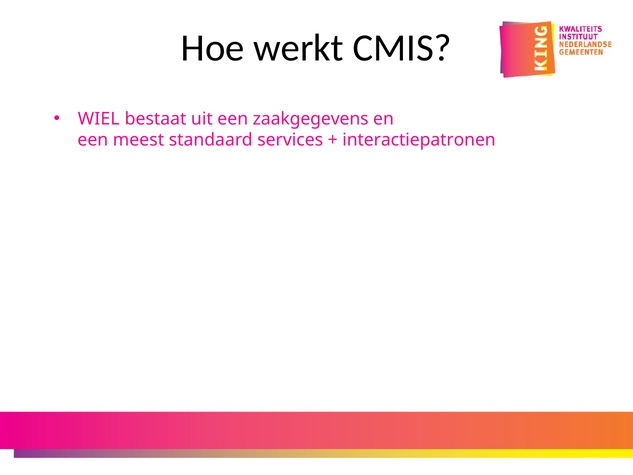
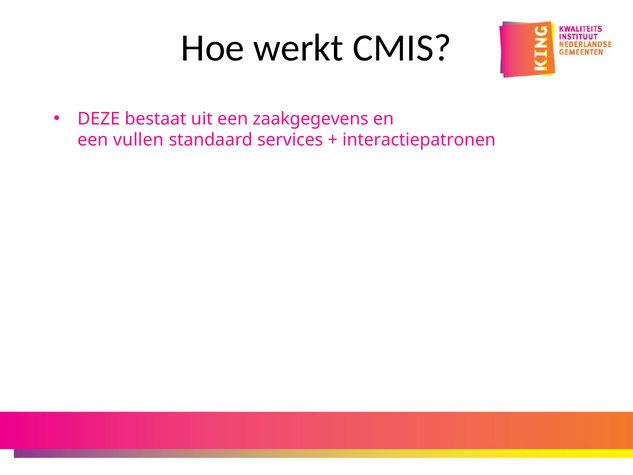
WIEL: WIEL -> DEZE
meest: meest -> vullen
